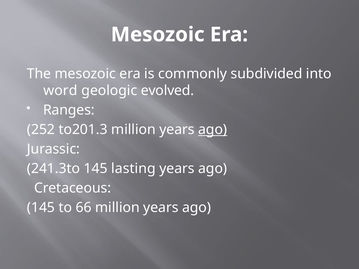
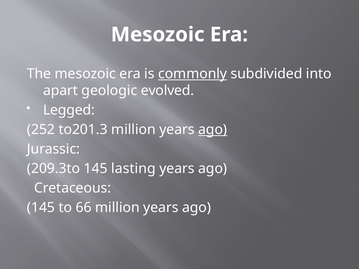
commonly underline: none -> present
word: word -> apart
Ranges: Ranges -> Legged
241.3to: 241.3to -> 209.3to
